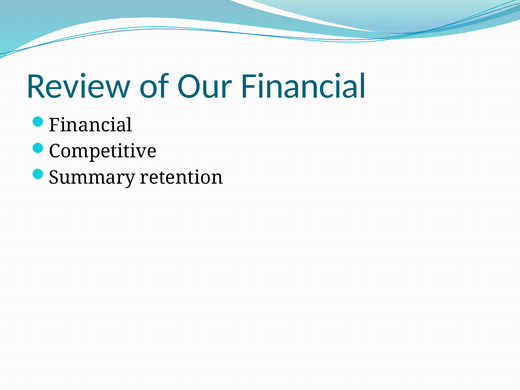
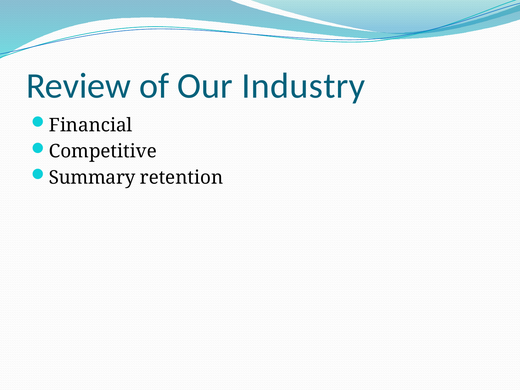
Our Financial: Financial -> Industry
